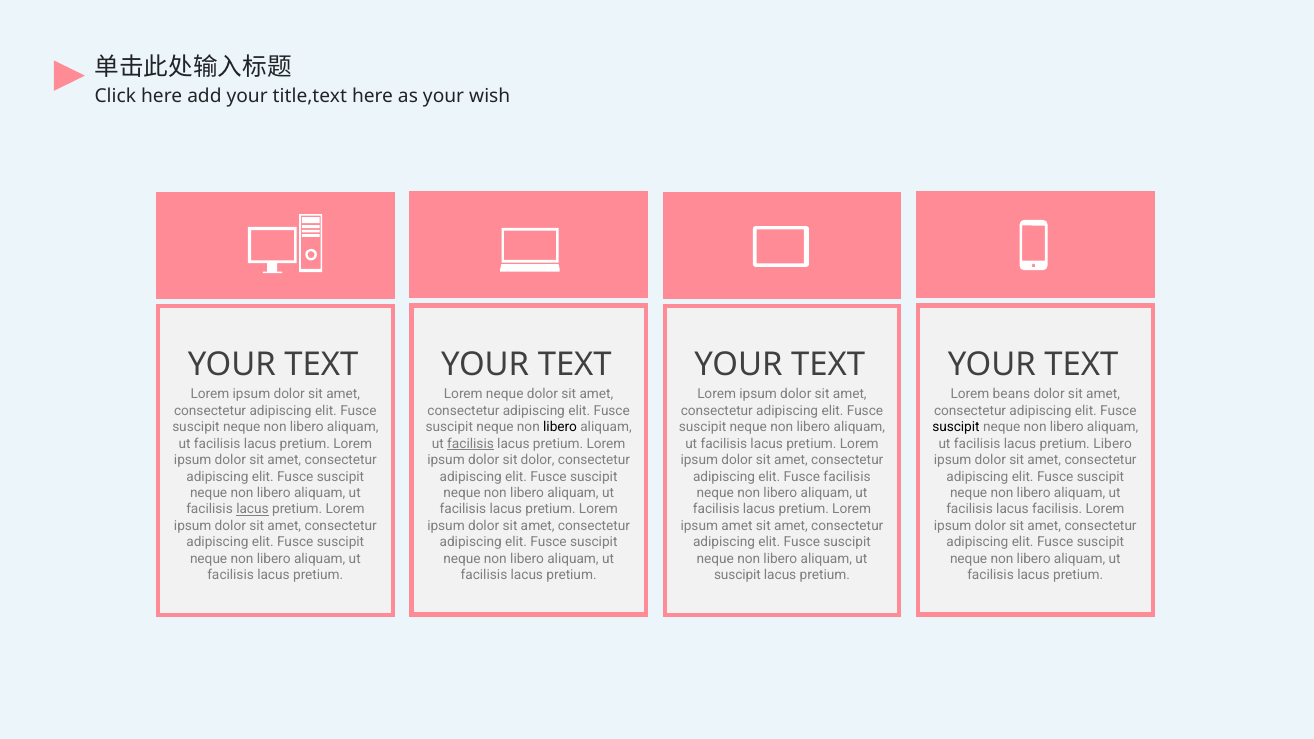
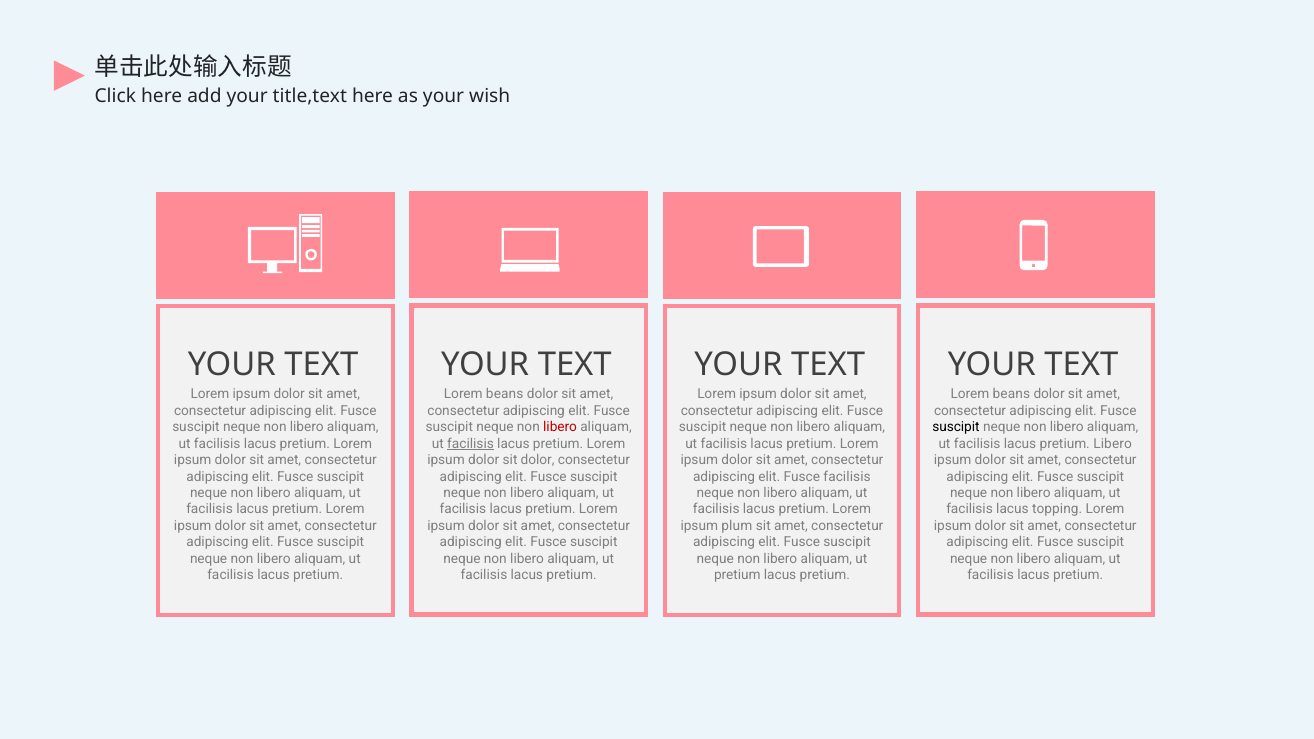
neque at (505, 394): neque -> beans
libero at (560, 427) colour: black -> red
lacus at (252, 510) underline: present -> none
lacus facilisis: facilisis -> topping
ipsum amet: amet -> plum
suscipit at (737, 575): suscipit -> pretium
